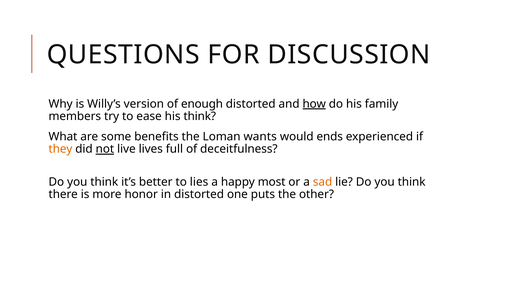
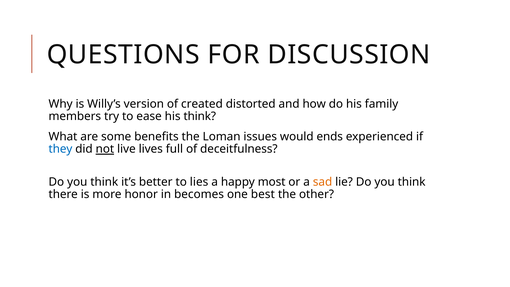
enough: enough -> created
how underline: present -> none
wants: wants -> issues
they colour: orange -> blue
in distorted: distorted -> becomes
puts: puts -> best
